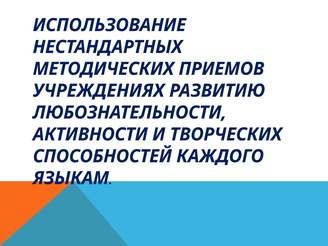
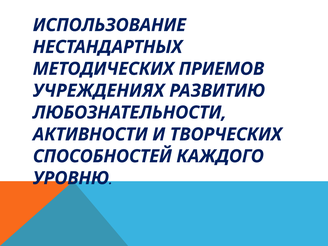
ЯЗЫКАМ: ЯЗЫКАМ -> УРОВНЮ
